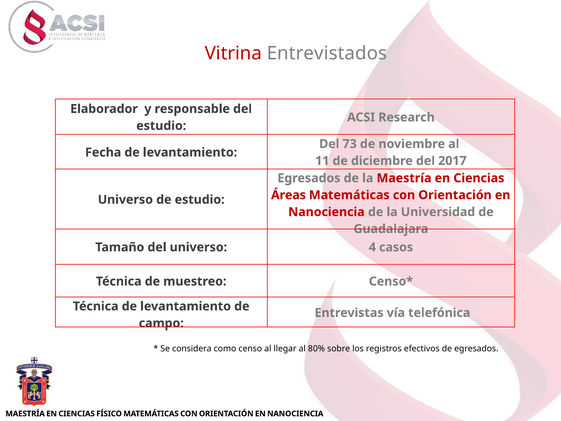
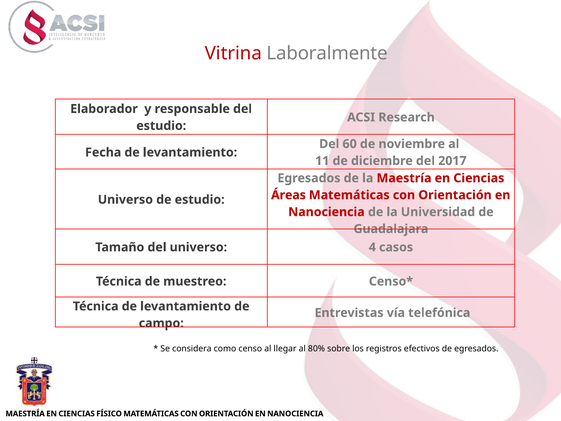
Entrevistados: Entrevistados -> Laboralmente
73: 73 -> 60
